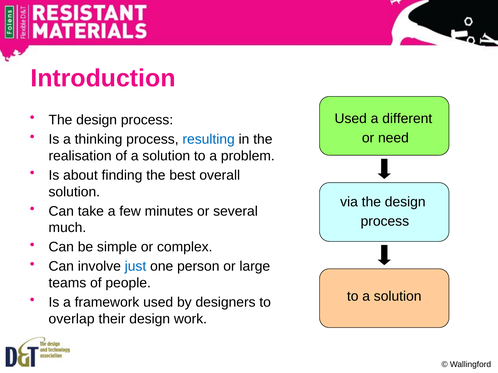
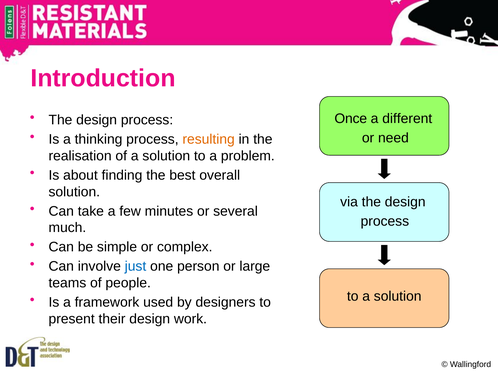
Used at (351, 119): Used -> Once
resulting colour: blue -> orange
overlap: overlap -> present
